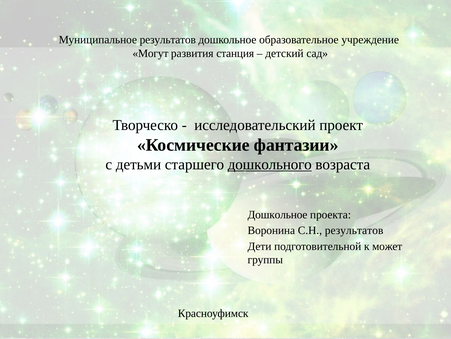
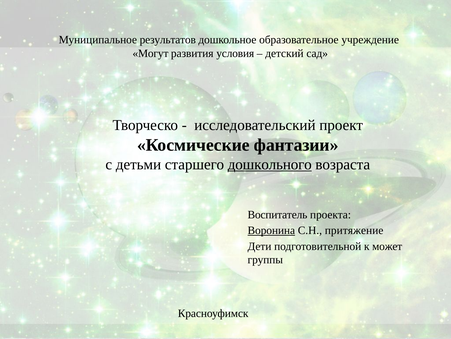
станция: станция -> условия
Дошкольное at (277, 214): Дошкольное -> Воспитатель
Воронина underline: none -> present
С.Н результатов: результатов -> притяжение
